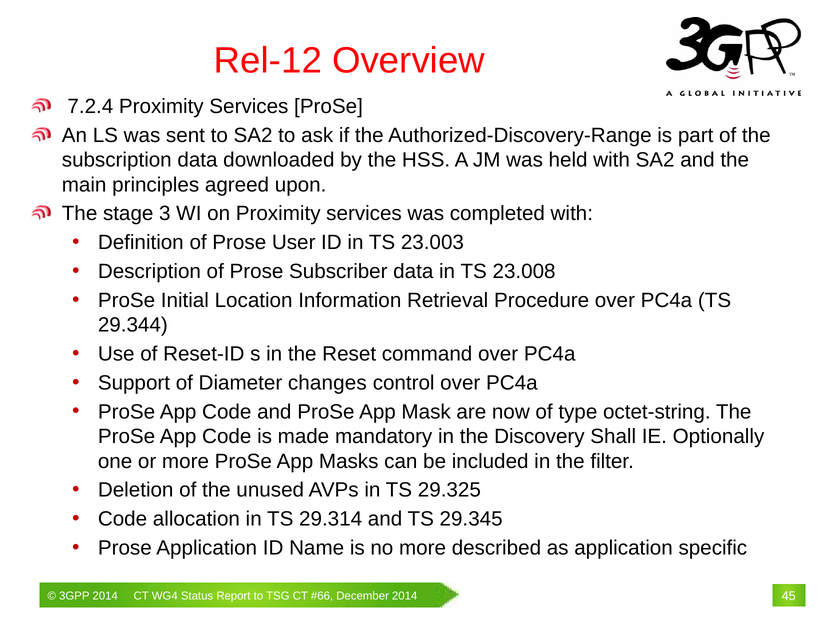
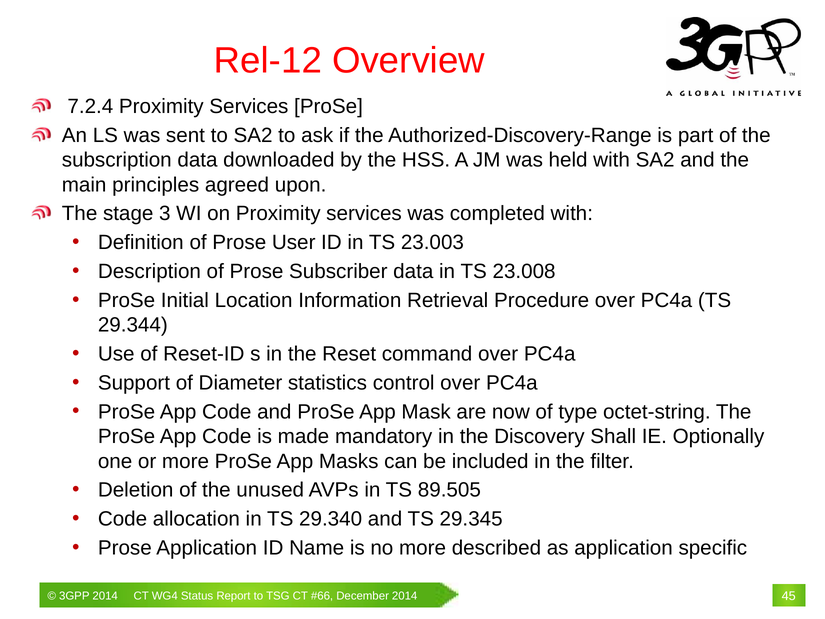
changes: changes -> statistics
29.325: 29.325 -> 89.505
29.314: 29.314 -> 29.340
